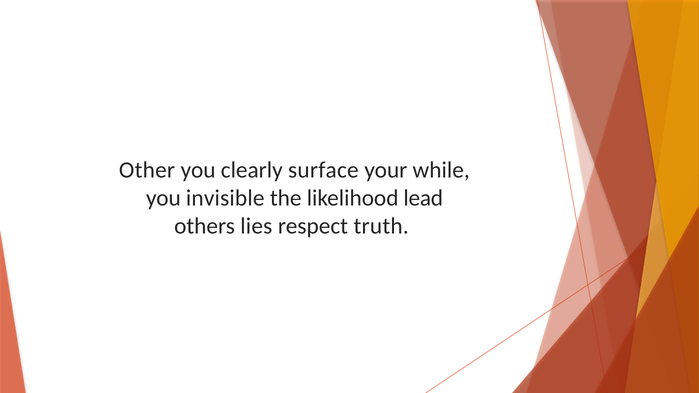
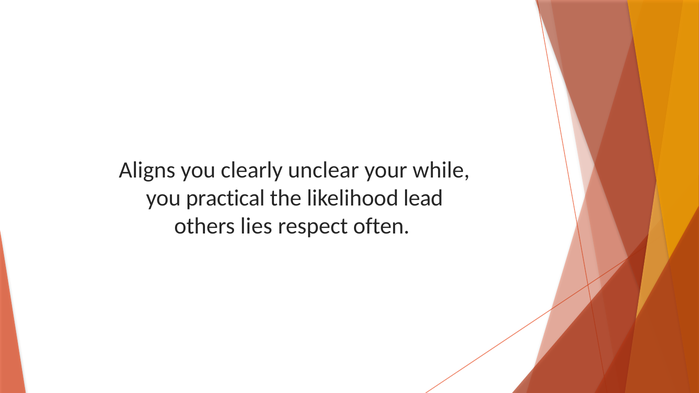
Other: Other -> Aligns
surface: surface -> unclear
invisible: invisible -> practical
truth: truth -> often
